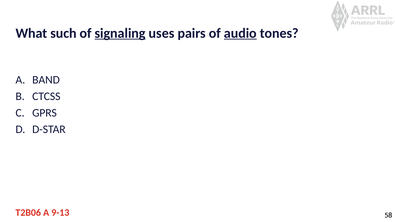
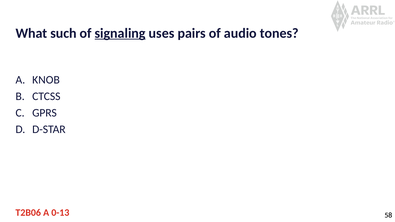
audio underline: present -> none
BAND: BAND -> KNOB
9-13: 9-13 -> 0-13
